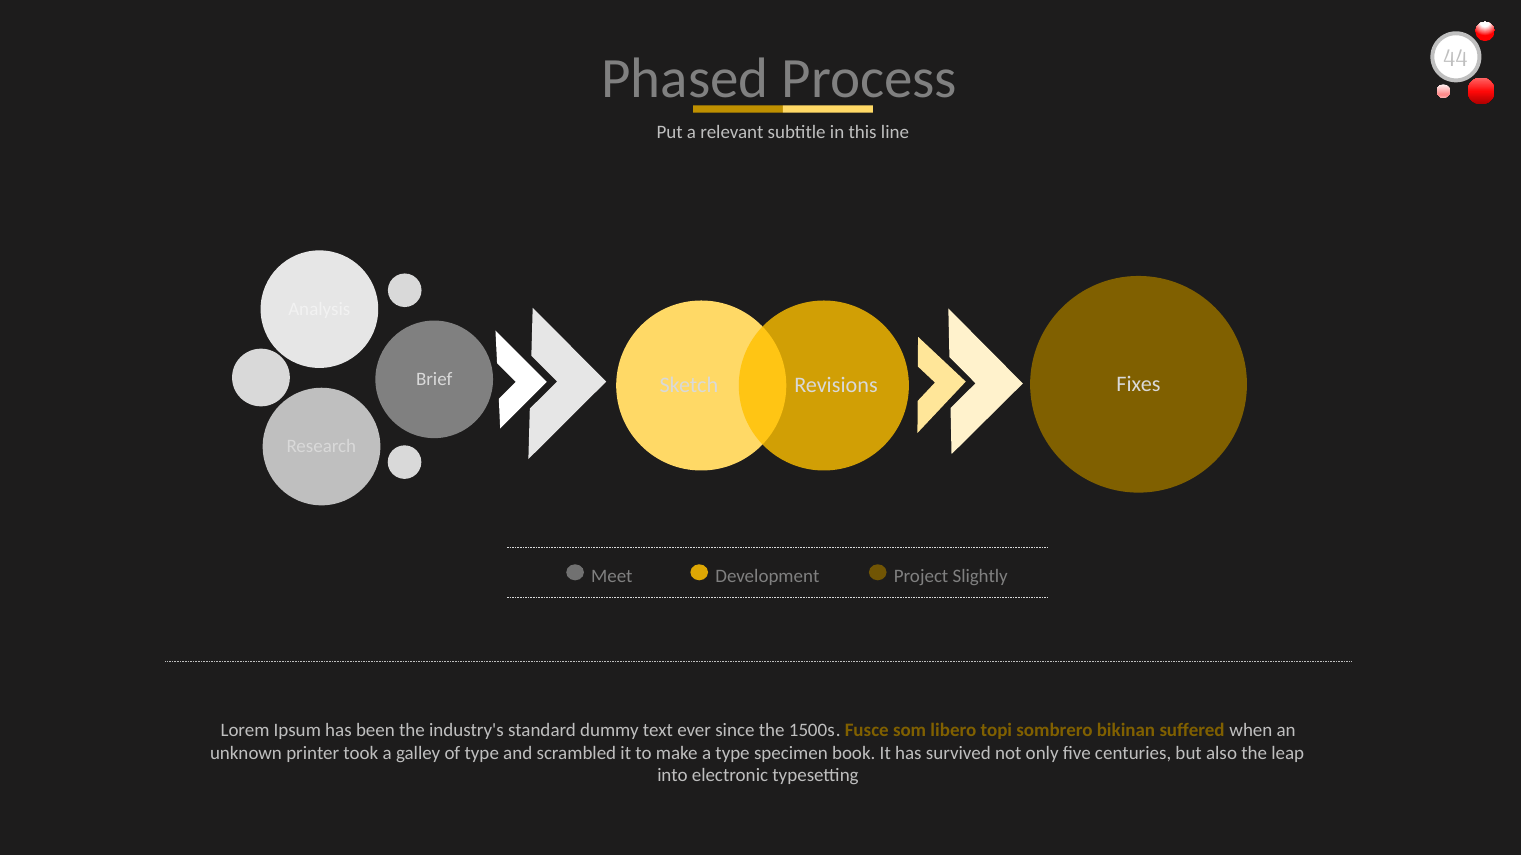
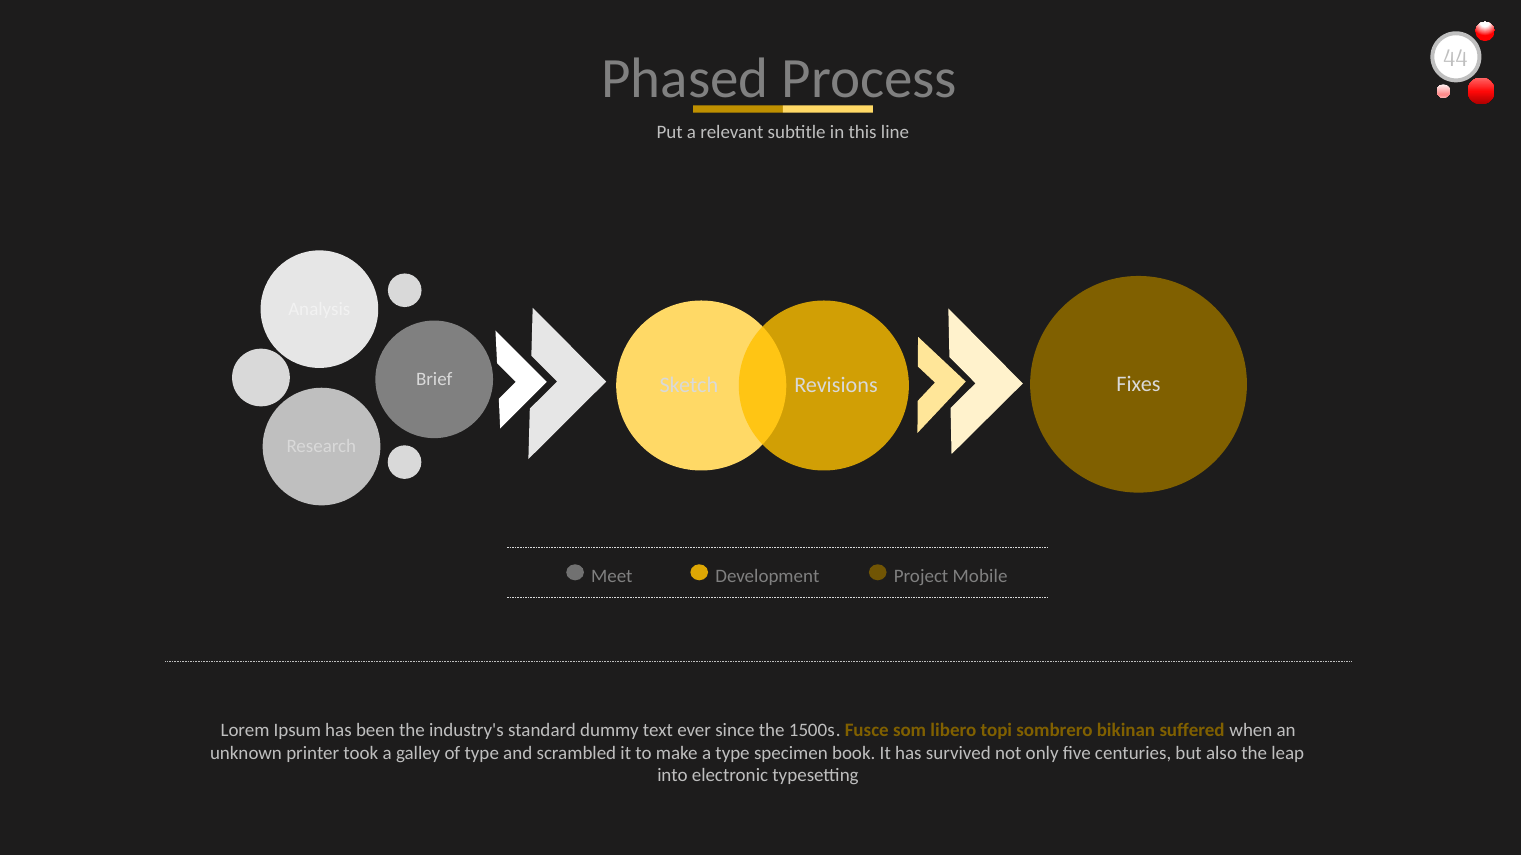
Slightly: Slightly -> Mobile
